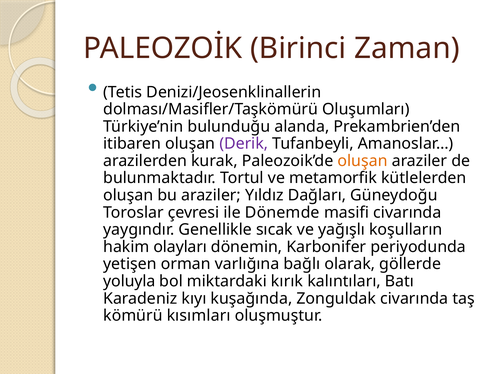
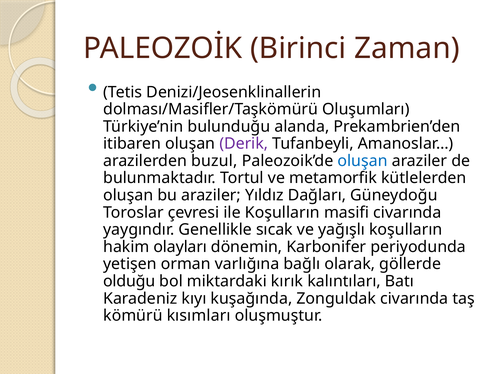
kurak: kurak -> buzul
oluşan at (363, 161) colour: orange -> blue
ile Dönemde: Dönemde -> Koşulların
yoluyla: yoluyla -> olduğu
